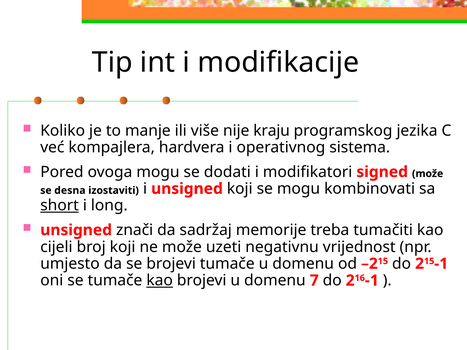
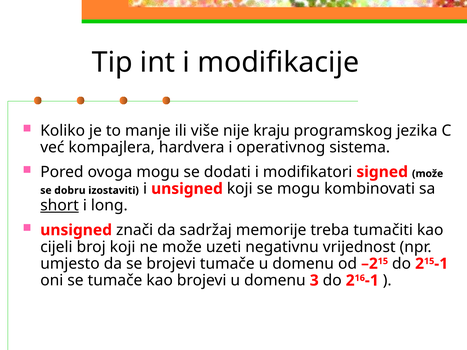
desna: desna -> dobru
kao at (160, 281) underline: present -> none
7: 7 -> 3
